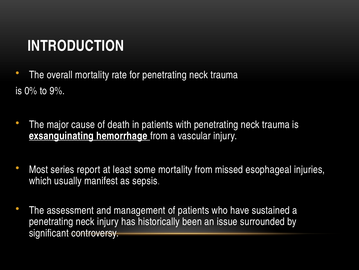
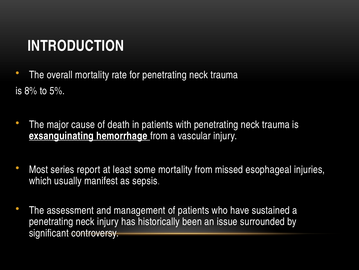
0%: 0% -> 8%
9%: 9% -> 5%
